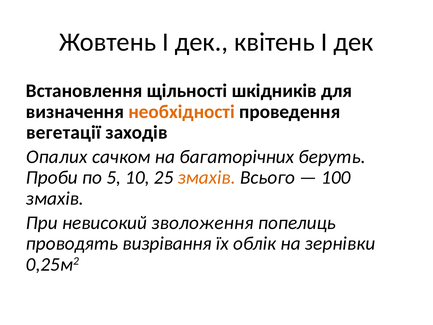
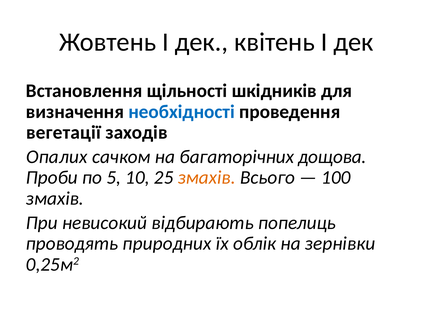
необхідності colour: orange -> blue
беруть: беруть -> дощова
зволоження: зволоження -> відбирають
визрівання: визрівання -> природних
